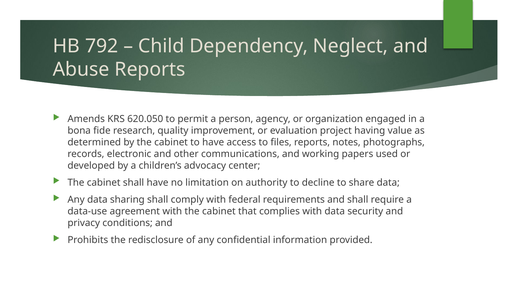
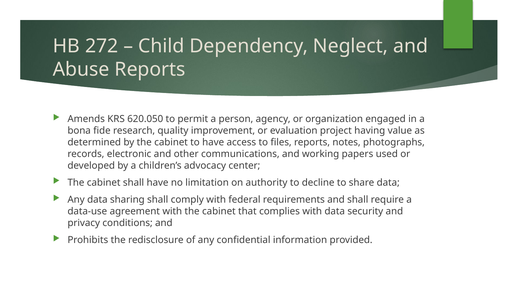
792: 792 -> 272
